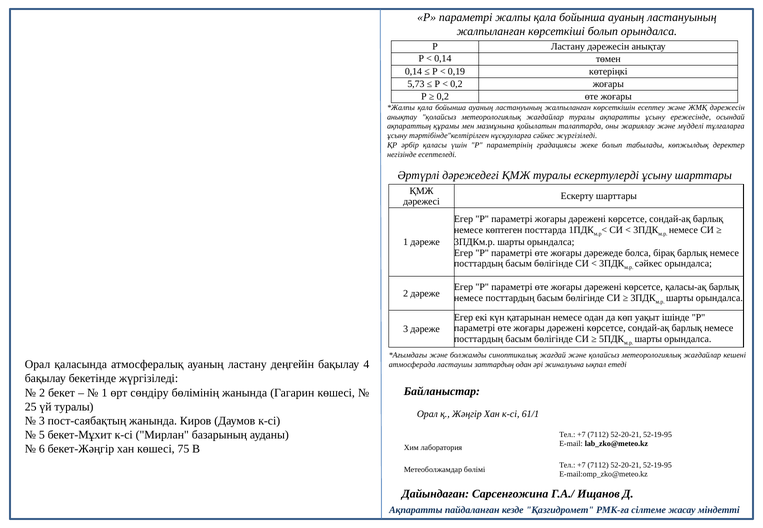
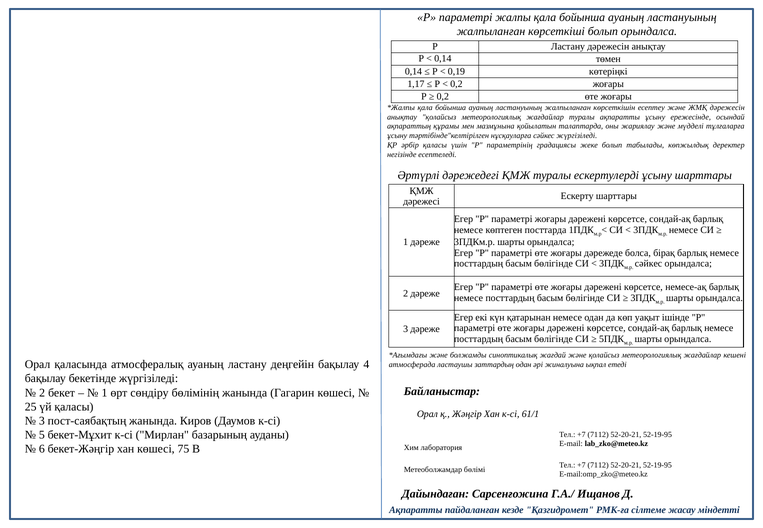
5,73: 5,73 -> 1,17
қаласы-ақ: қаласы-ақ -> немесе-ақ
үй туралы: туралы -> қаласы
